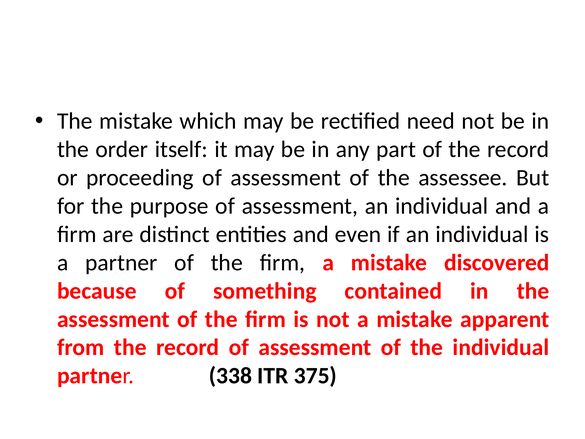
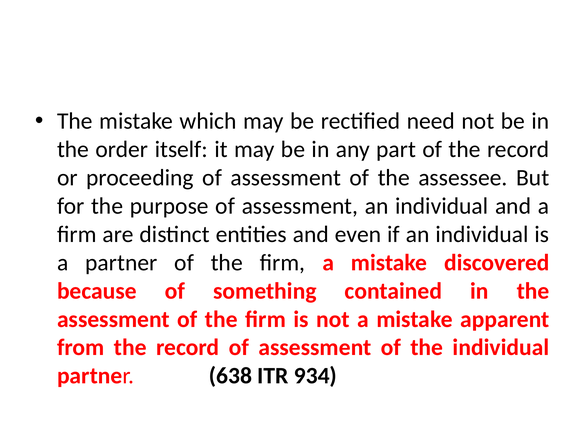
338: 338 -> 638
375: 375 -> 934
